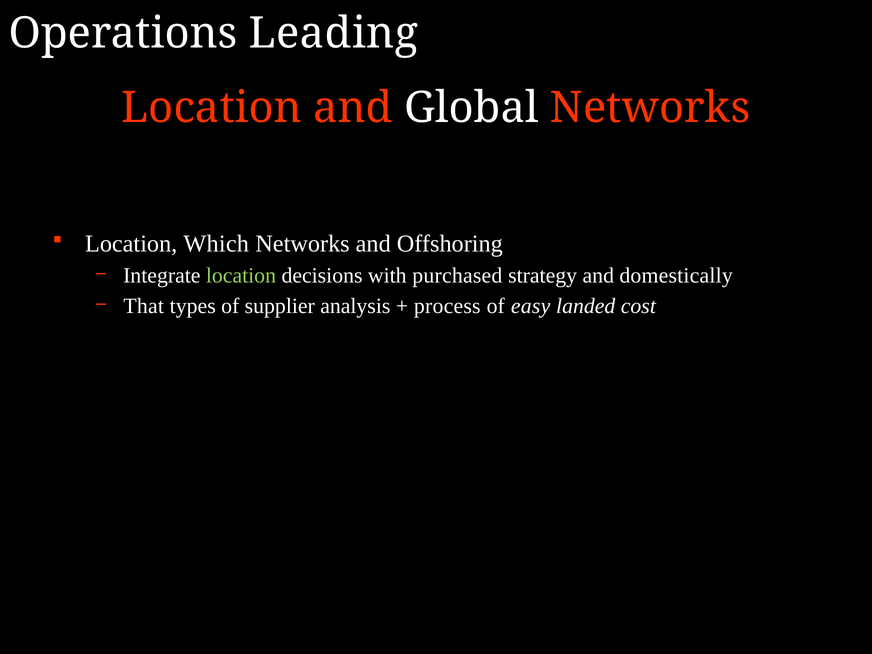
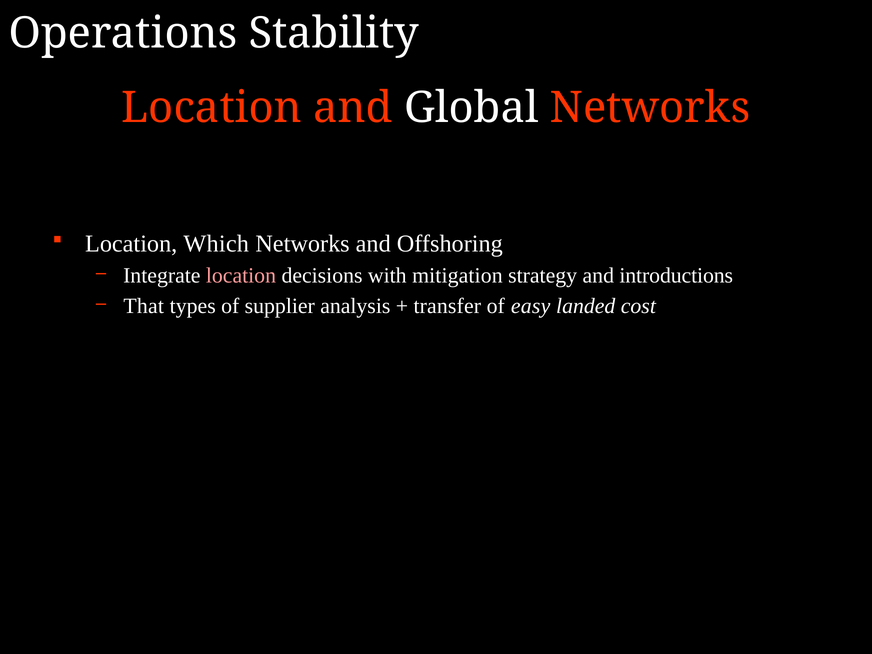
Leading: Leading -> Stability
location at (241, 276) colour: light green -> pink
purchased: purchased -> mitigation
domestically: domestically -> introductions
process: process -> transfer
